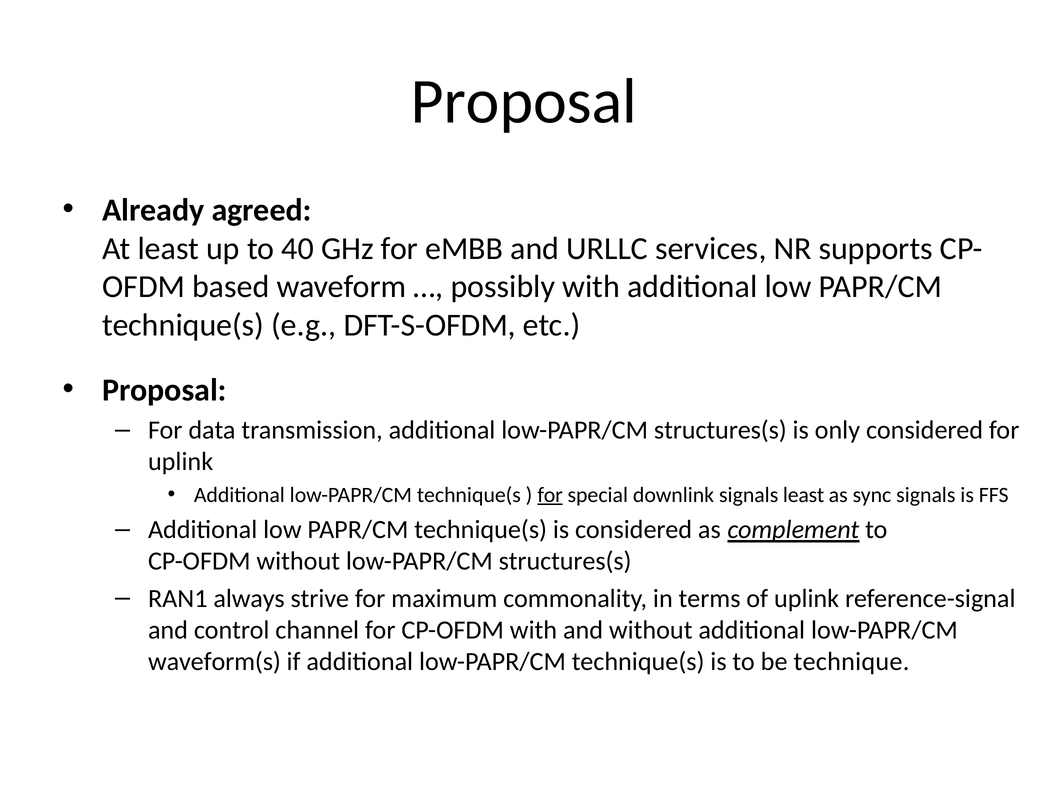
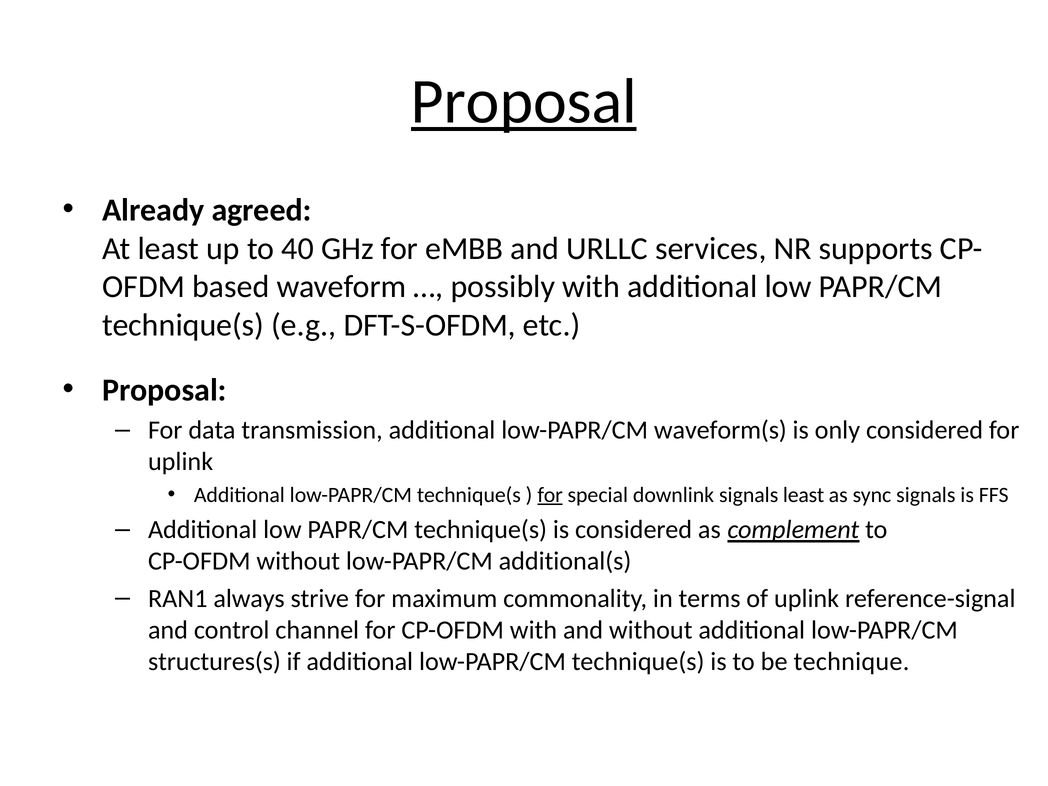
Proposal at (524, 101) underline: none -> present
additional low-PAPR/CM structures(s: structures(s -> waveform(s
without low-PAPR/CM structures(s: structures(s -> additional(s
waveform(s: waveform(s -> structures(s
